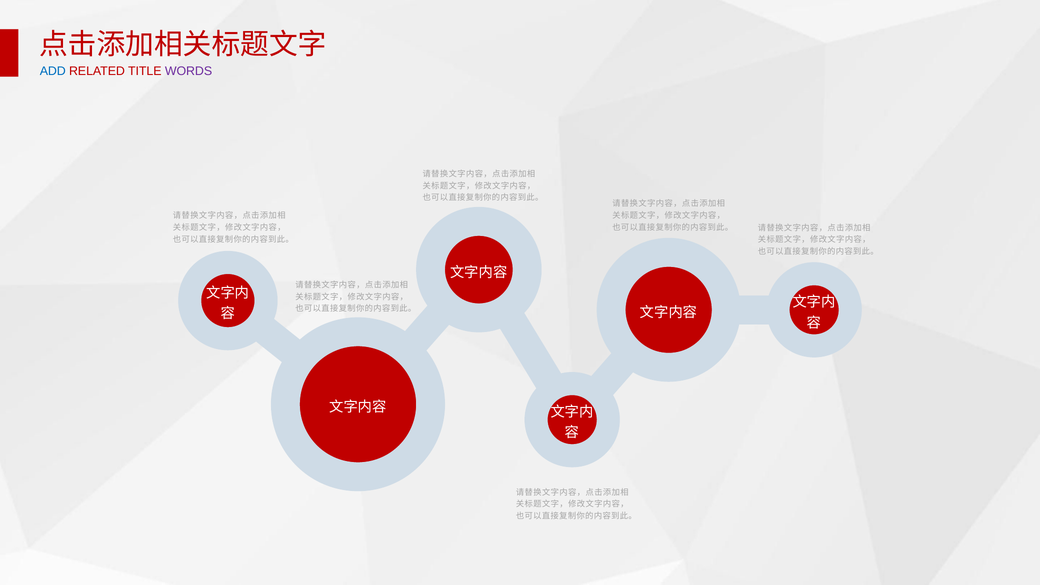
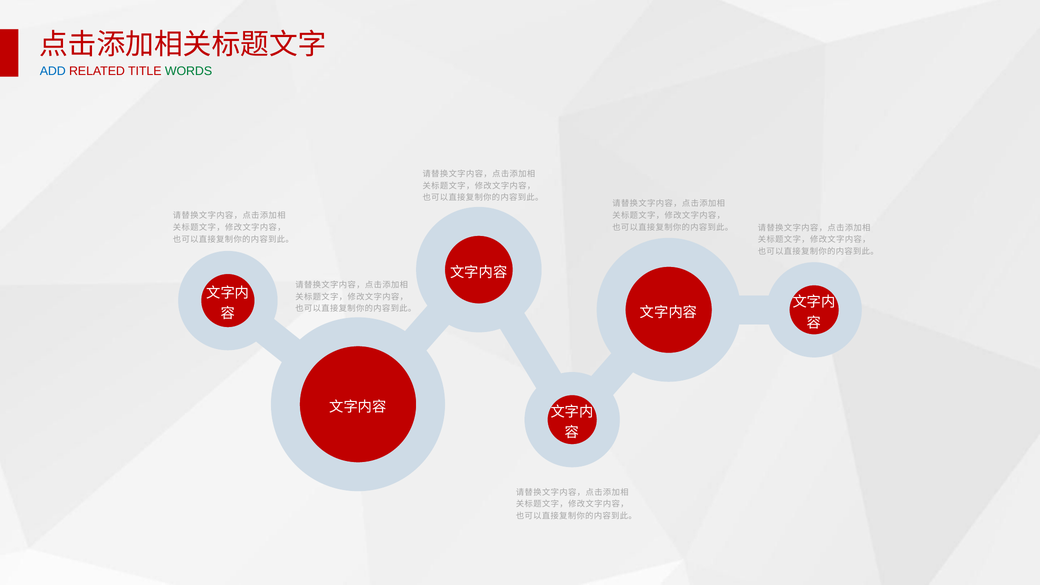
WORDS colour: purple -> green
